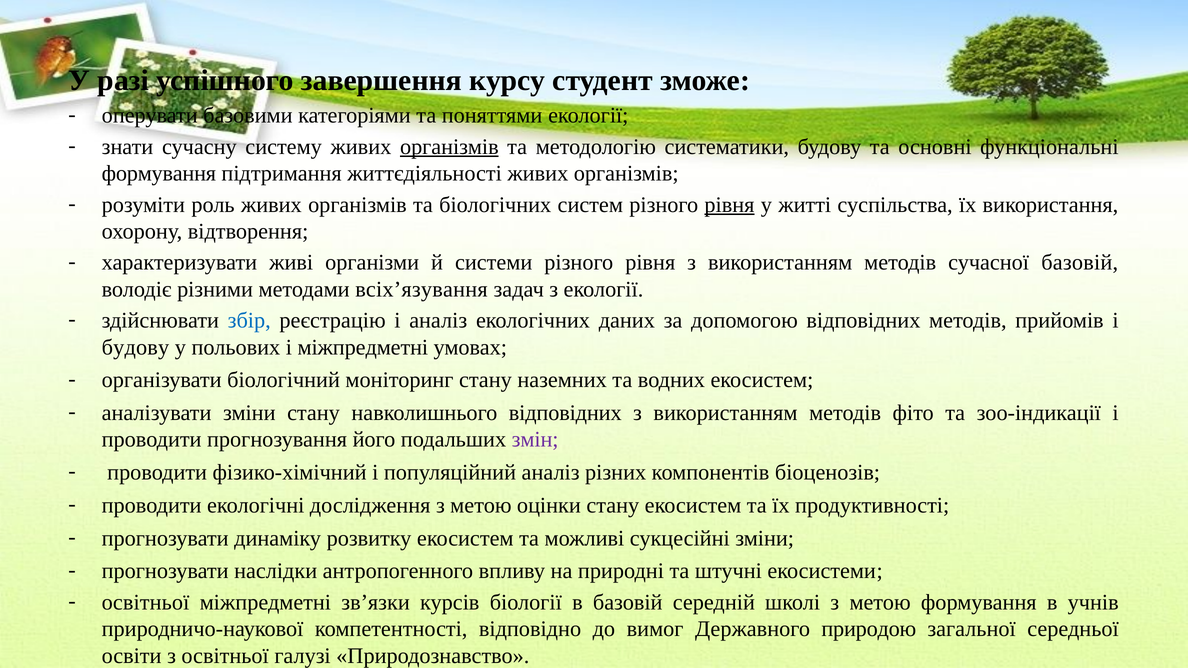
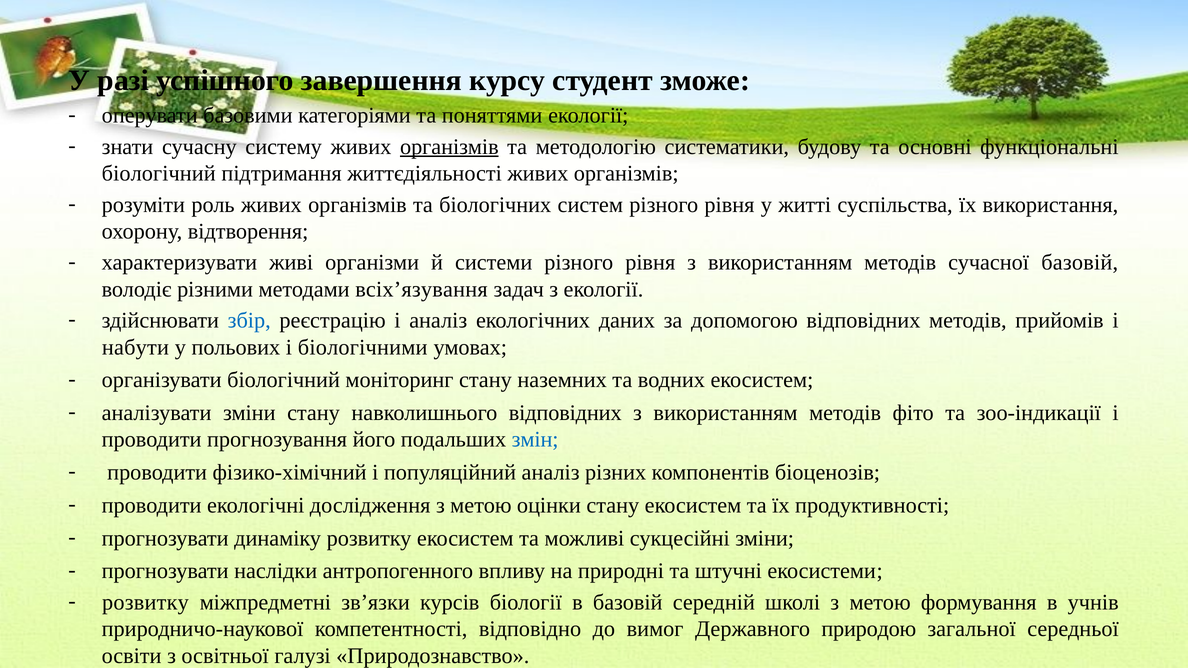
формування at (159, 174): формування -> біологічний
рівня at (729, 205) underline: present -> none
будову at (135, 347): будову -> набути
і міжпредметні: міжпредметні -> біологічними
змін colour: purple -> blue
освітньої at (146, 602): освітньої -> розвитку
